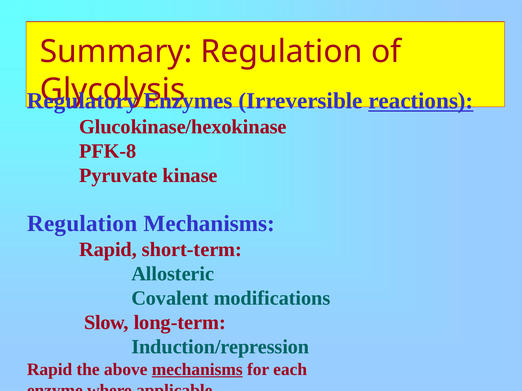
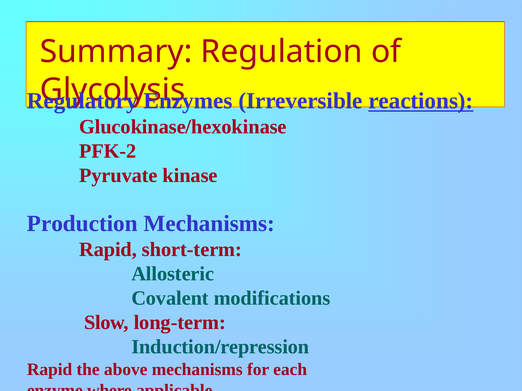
PFK-8: PFK-8 -> PFK-2
Regulation at (82, 224): Regulation -> Production
mechanisms at (197, 370) underline: present -> none
